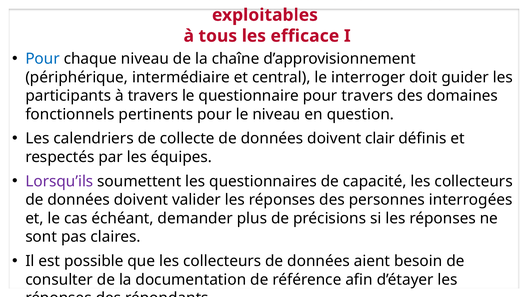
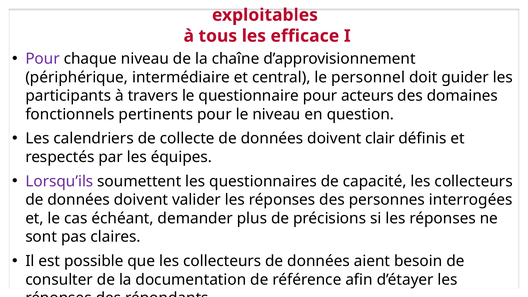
Pour at (43, 59) colour: blue -> purple
interroger: interroger -> personnel
pour travers: travers -> acteurs
